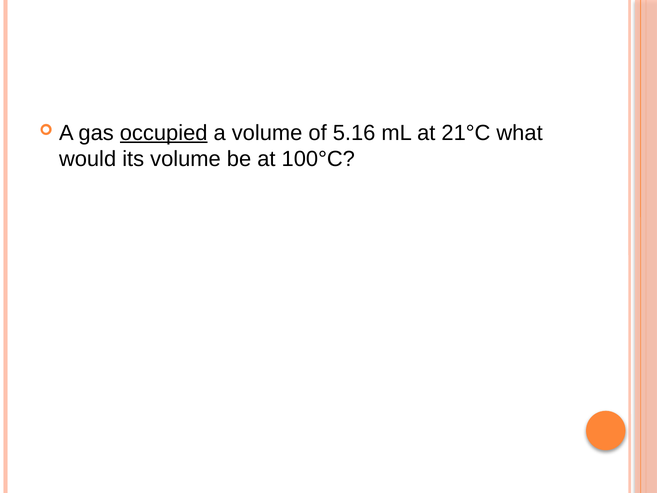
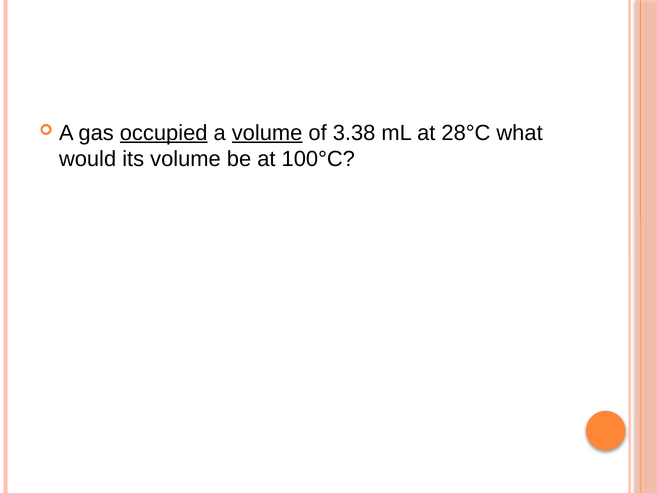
volume at (267, 133) underline: none -> present
5.16: 5.16 -> 3.38
21°C: 21°C -> 28°C
